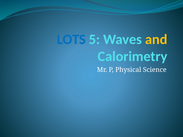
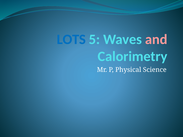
and colour: yellow -> pink
